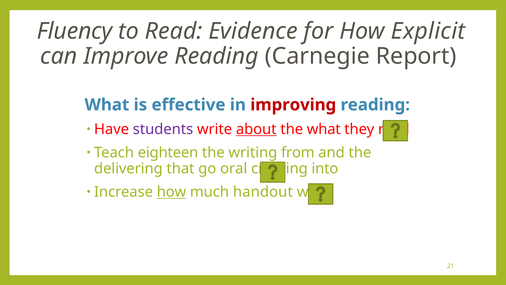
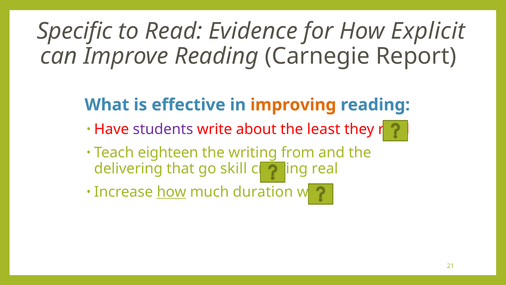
Fluency: Fluency -> Specific
improving colour: red -> orange
about underline: present -> none
the what: what -> least
oral: oral -> skill
into: into -> real
handout: handout -> duration
